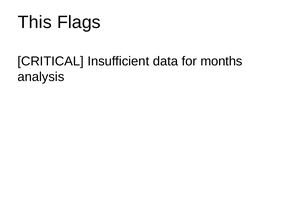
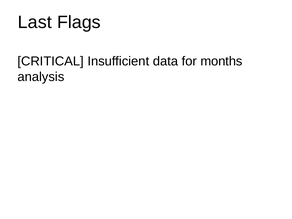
This: This -> Last
